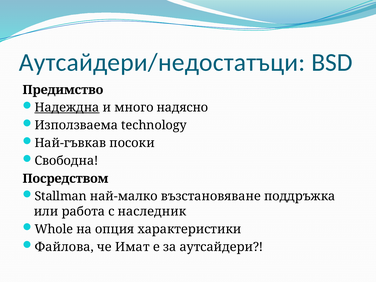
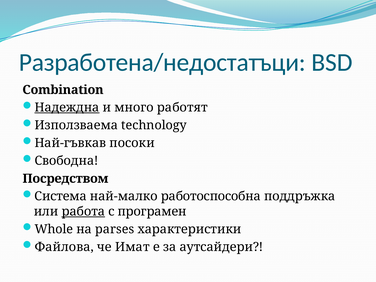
Аутсайдери/недостатъци: Аутсайдери/недостатъци -> Разработена/недостатъци
Предимство: Предимство -> Combination
надясно: надясно -> работят
Stallman: Stallman -> Система
възстановяване: възстановяване -> работоспособна
работа underline: none -> present
наследник: наследник -> програмен
опция: опция -> parses
